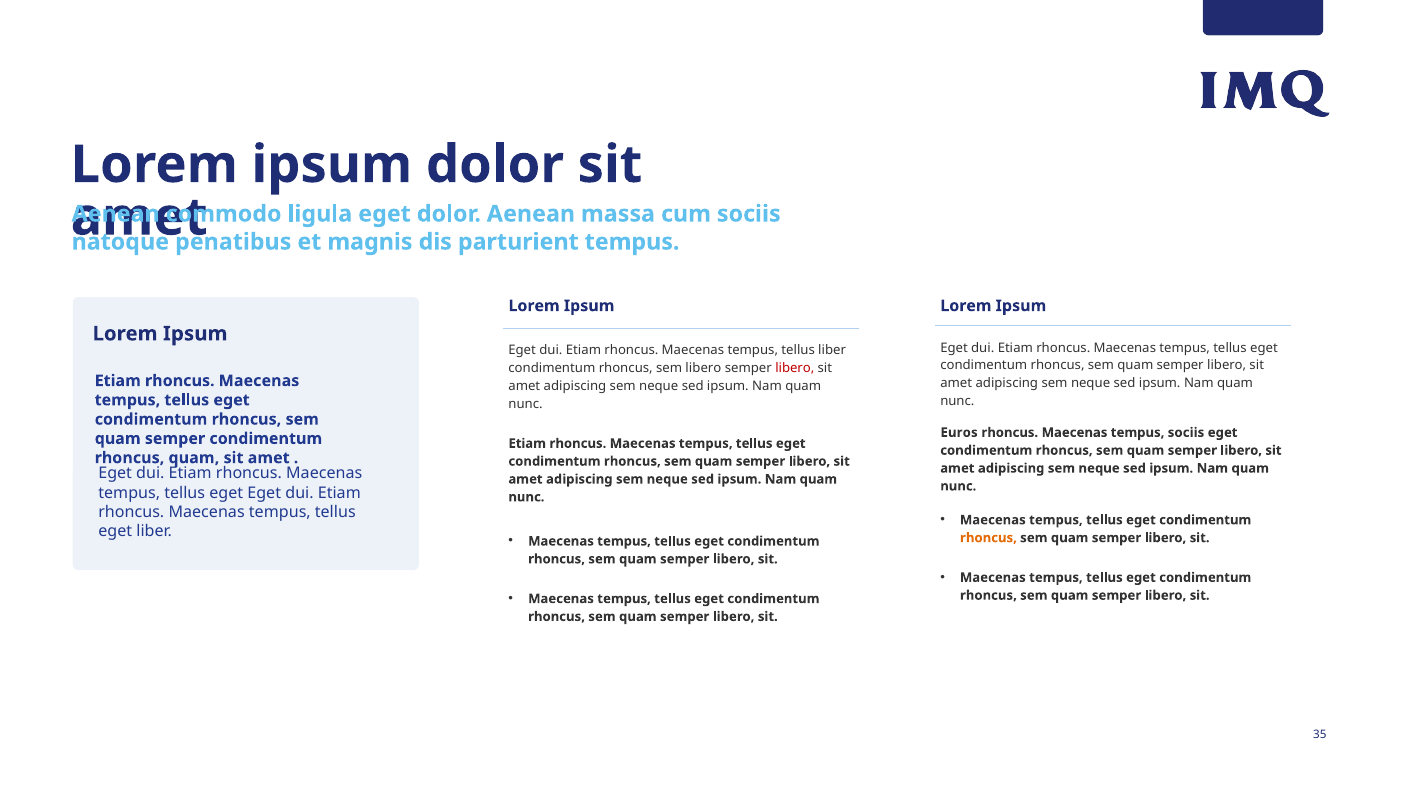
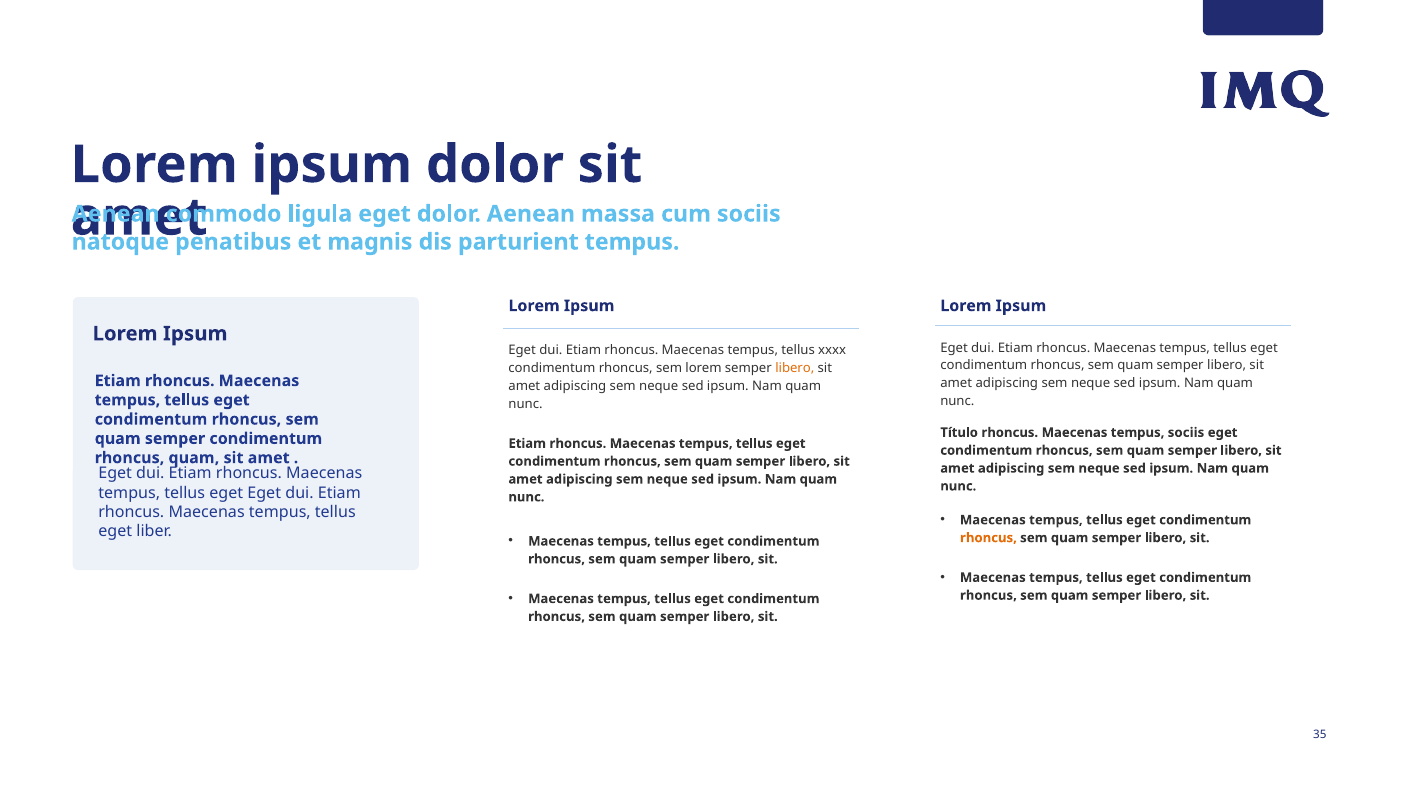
tellus liber: liber -> xxxx
sem libero: libero -> lorem
libero at (795, 369) colour: red -> orange
Euros: Euros -> Título
